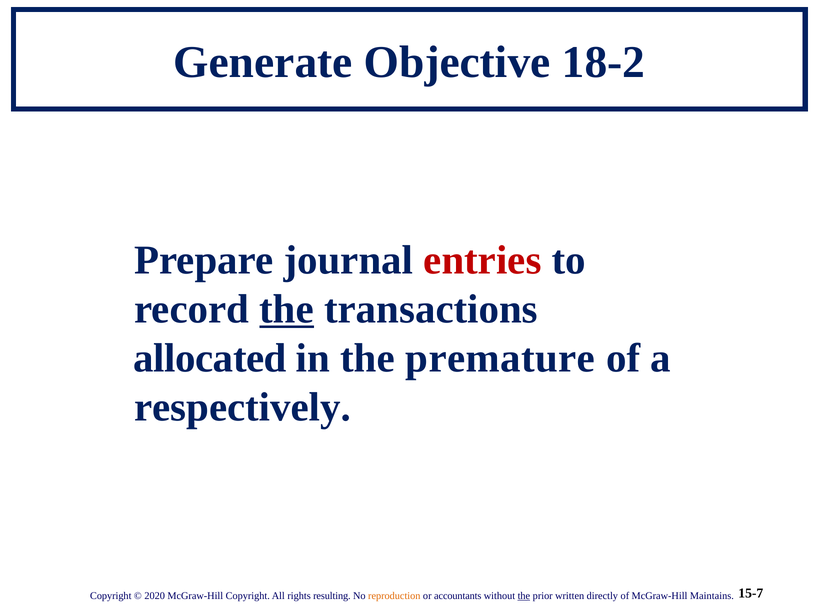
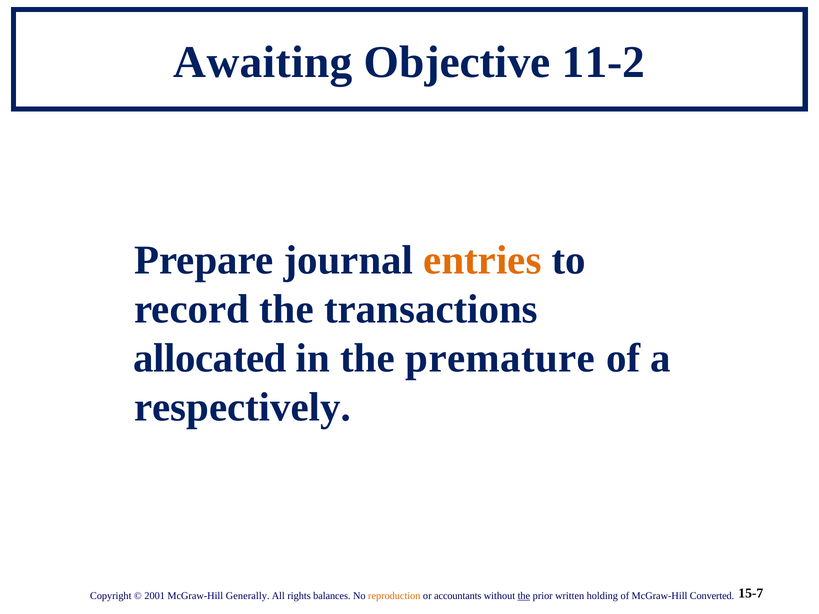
Generate: Generate -> Awaiting
18-2: 18-2 -> 11-2
entries colour: red -> orange
the at (287, 309) underline: present -> none
2020: 2020 -> 2001
McGraw-Hill Copyright: Copyright -> Generally
resulting: resulting -> balances
directly: directly -> holding
Maintains: Maintains -> Converted
